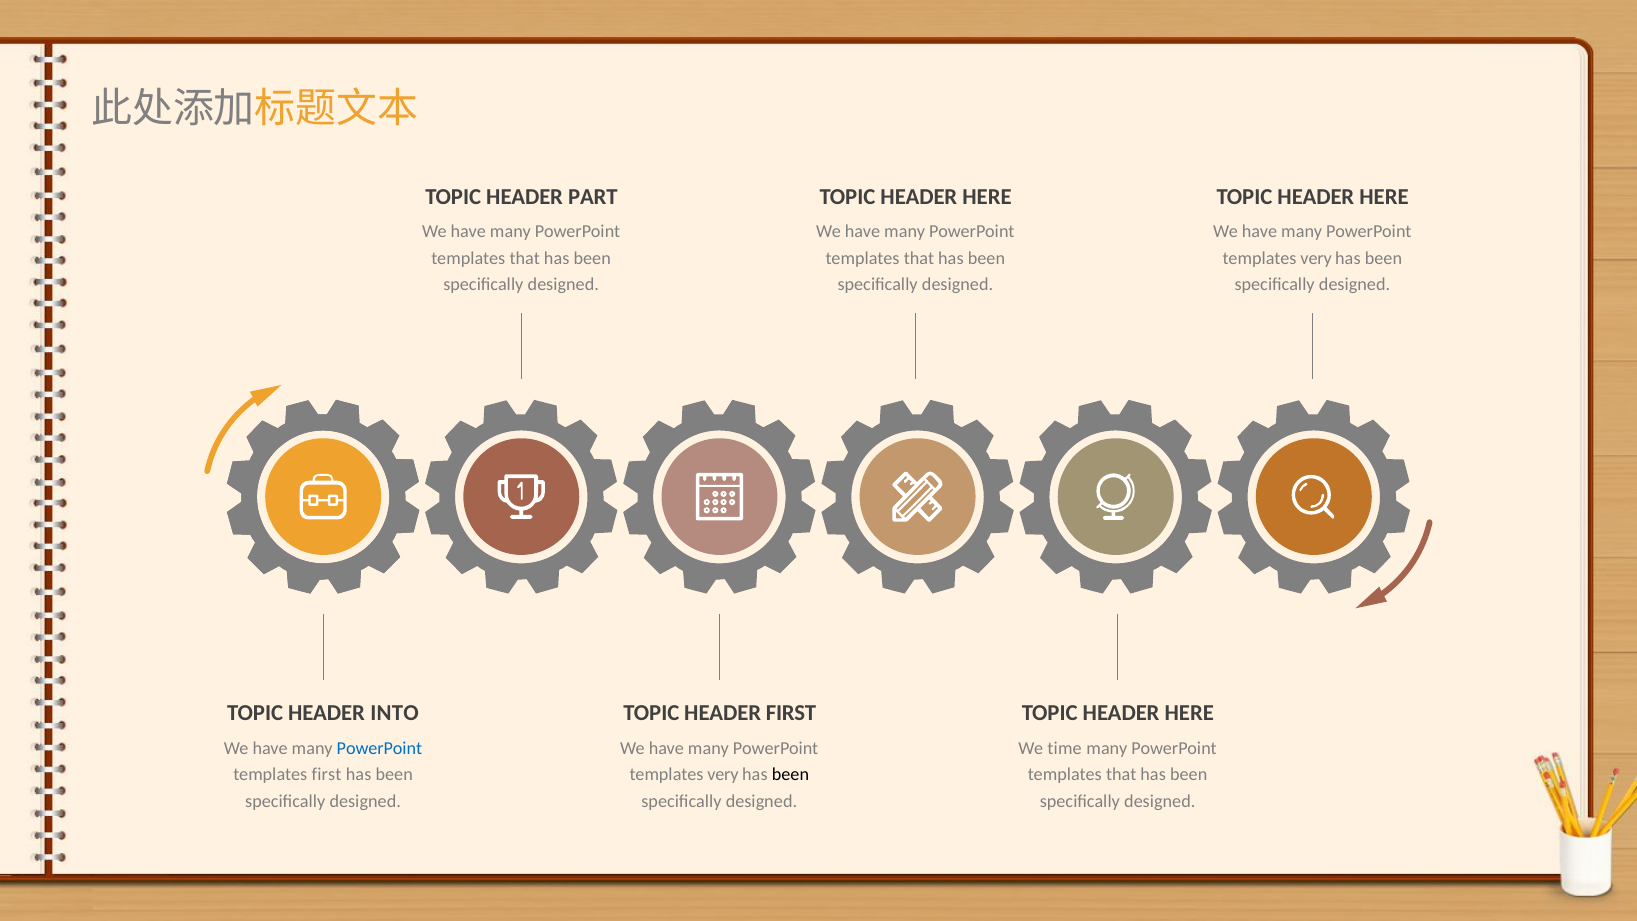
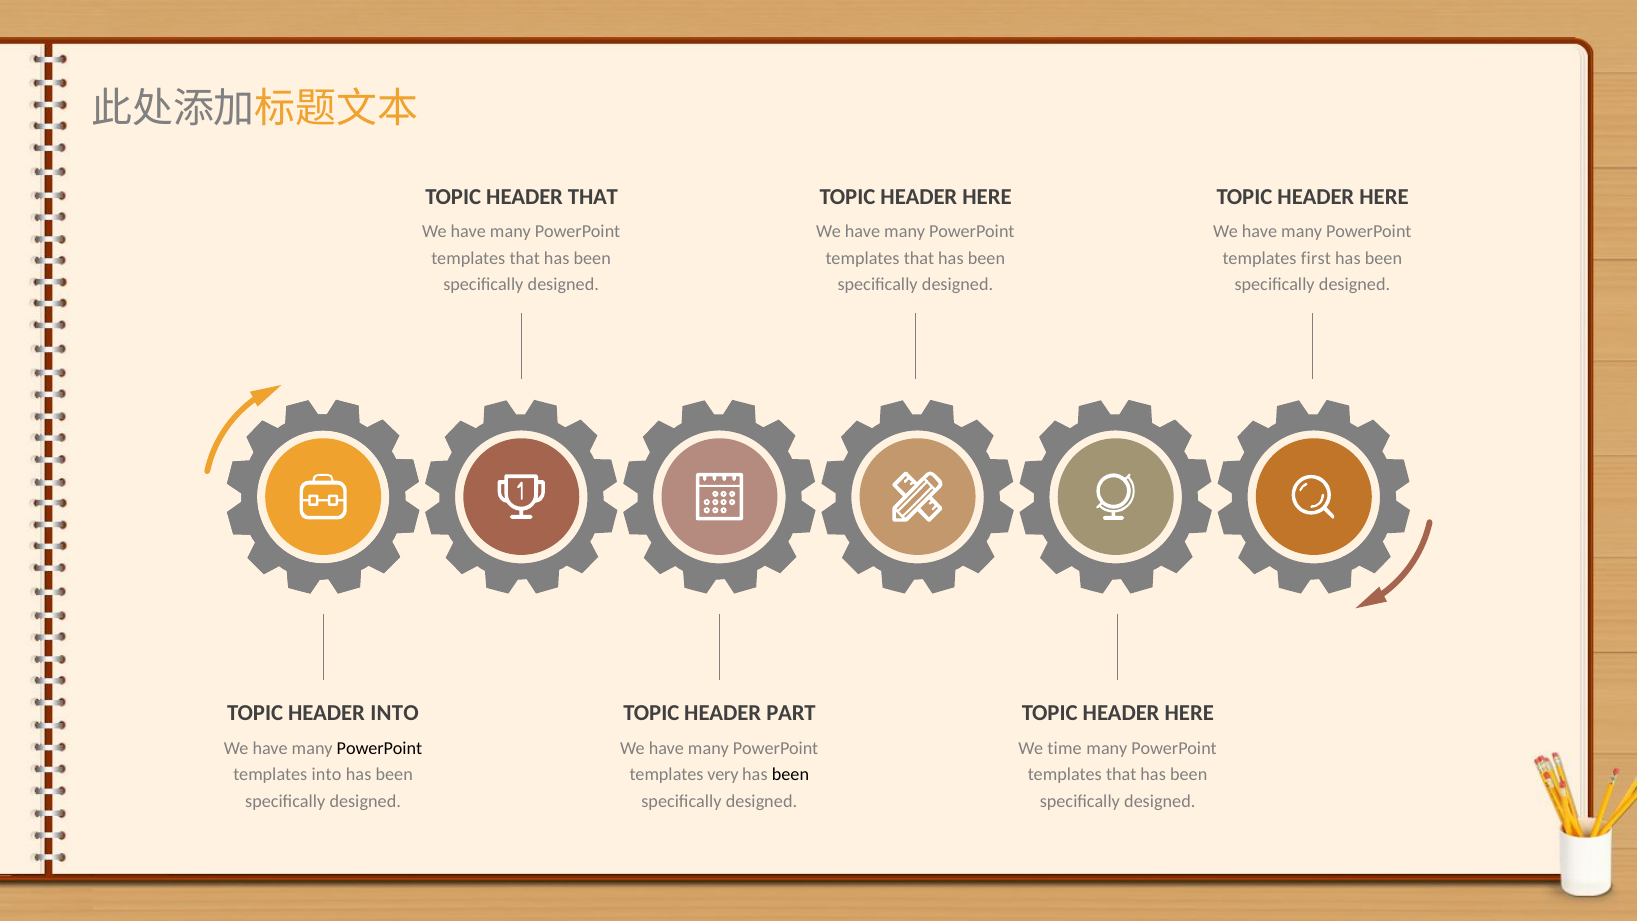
HEADER PART: PART -> THAT
very at (1316, 258): very -> first
HEADER FIRST: FIRST -> PART
PowerPoint at (379, 749) colour: blue -> black
templates first: first -> into
